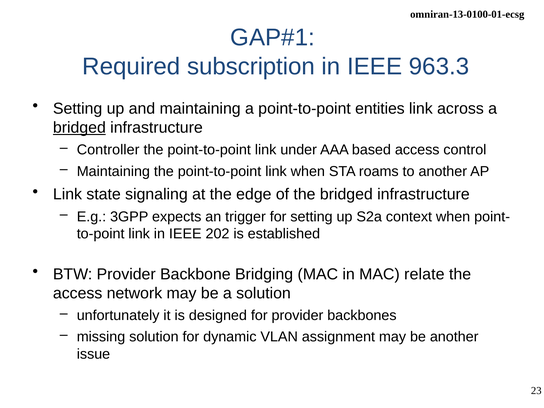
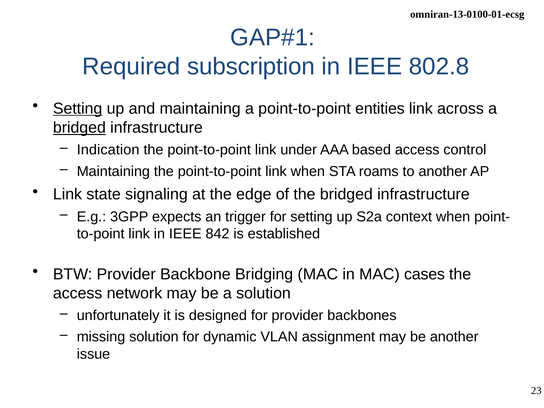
963.3: 963.3 -> 802.8
Setting at (78, 109) underline: none -> present
Controller: Controller -> Indication
202: 202 -> 842
relate: relate -> cases
